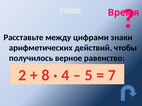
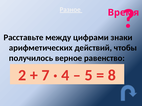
8: 8 -> 7
7: 7 -> 8
